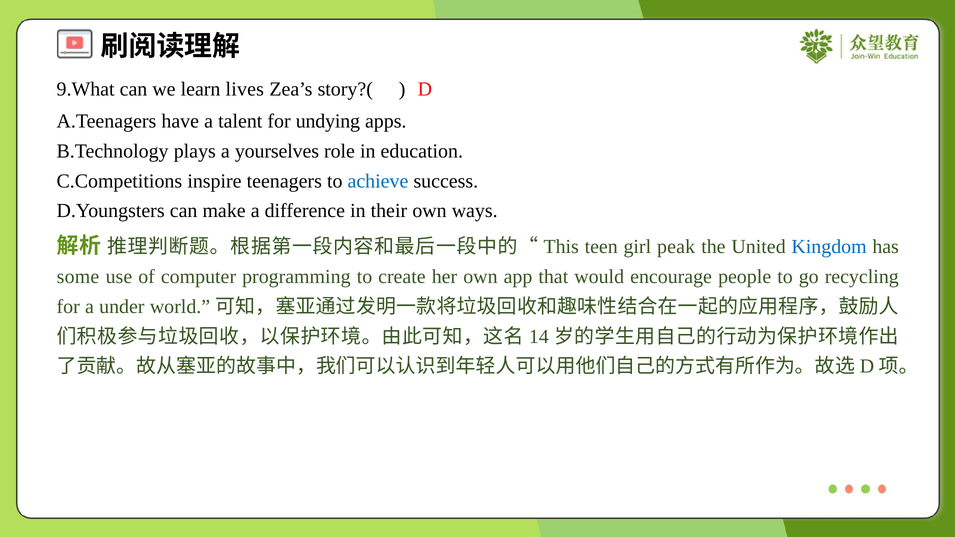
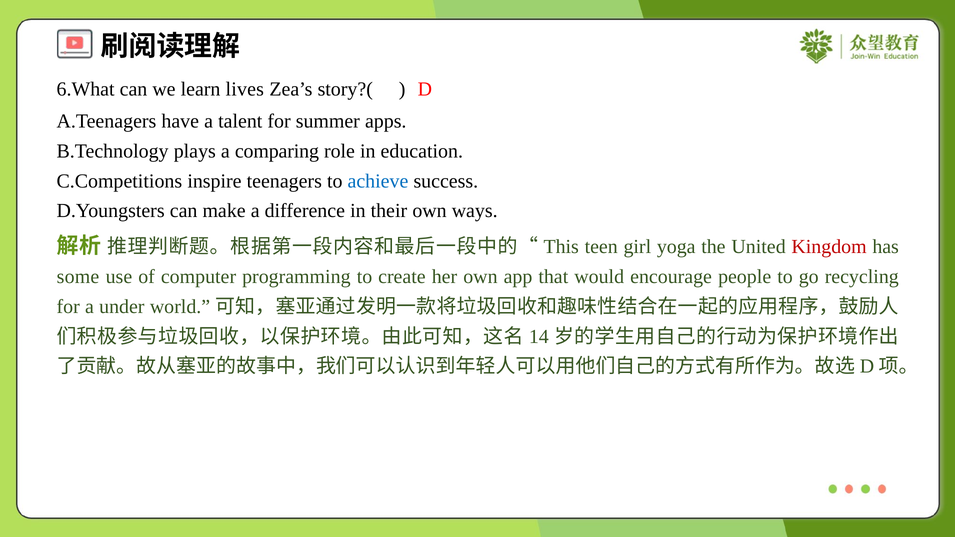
9.What: 9.What -> 6.What
undying: undying -> summer
yourselves: yourselves -> comparing
peak: peak -> yoga
Kingdom colour: blue -> red
